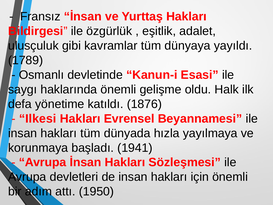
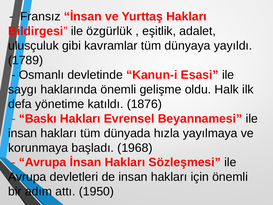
Ilkesi: Ilkesi -> Baskı
1941: 1941 -> 1968
